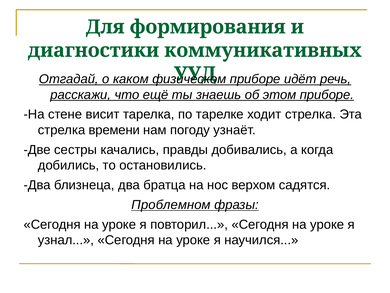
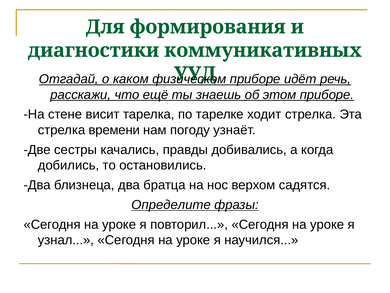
Проблемном: Проблемном -> Определите
